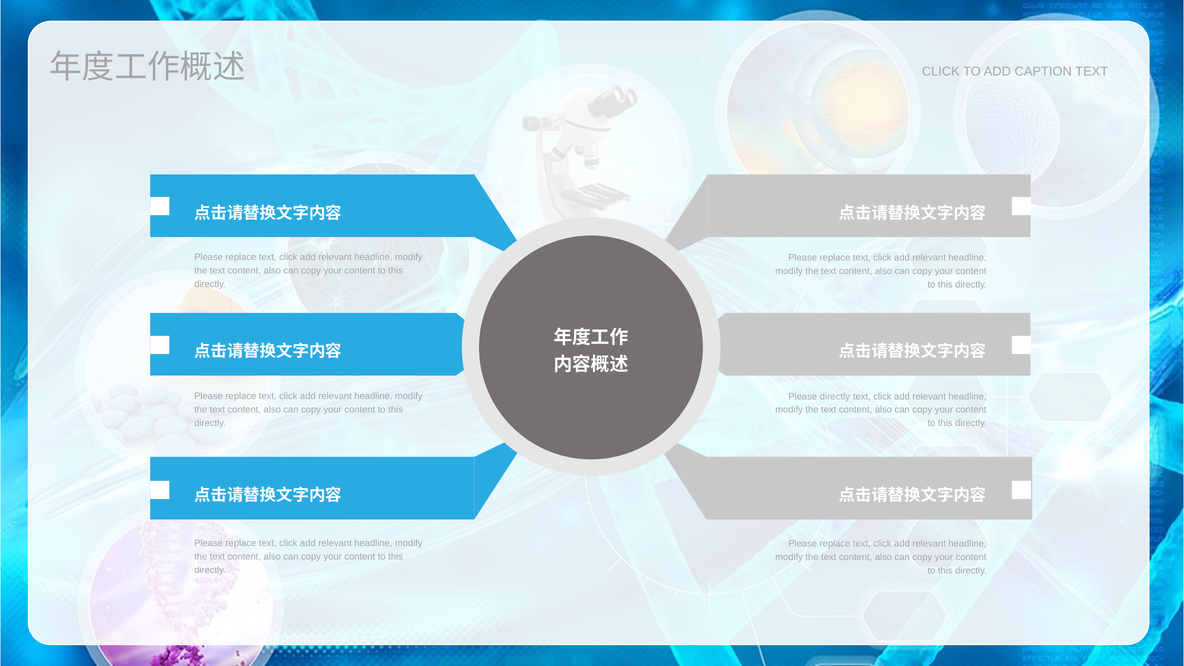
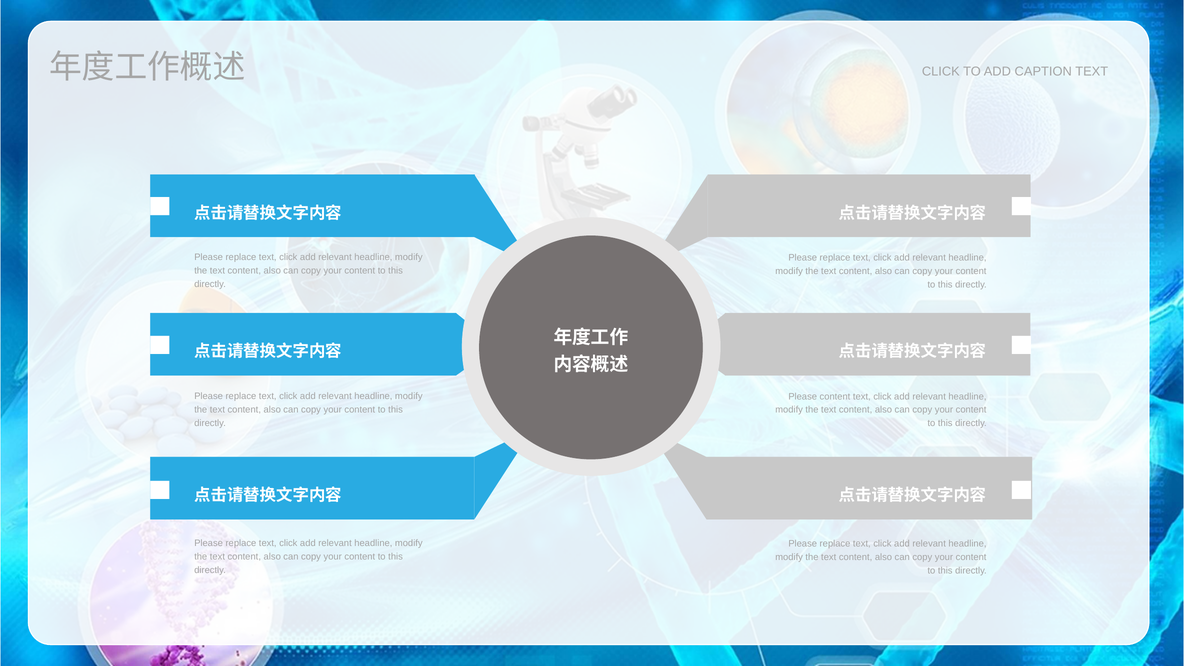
Please directly: directly -> content
